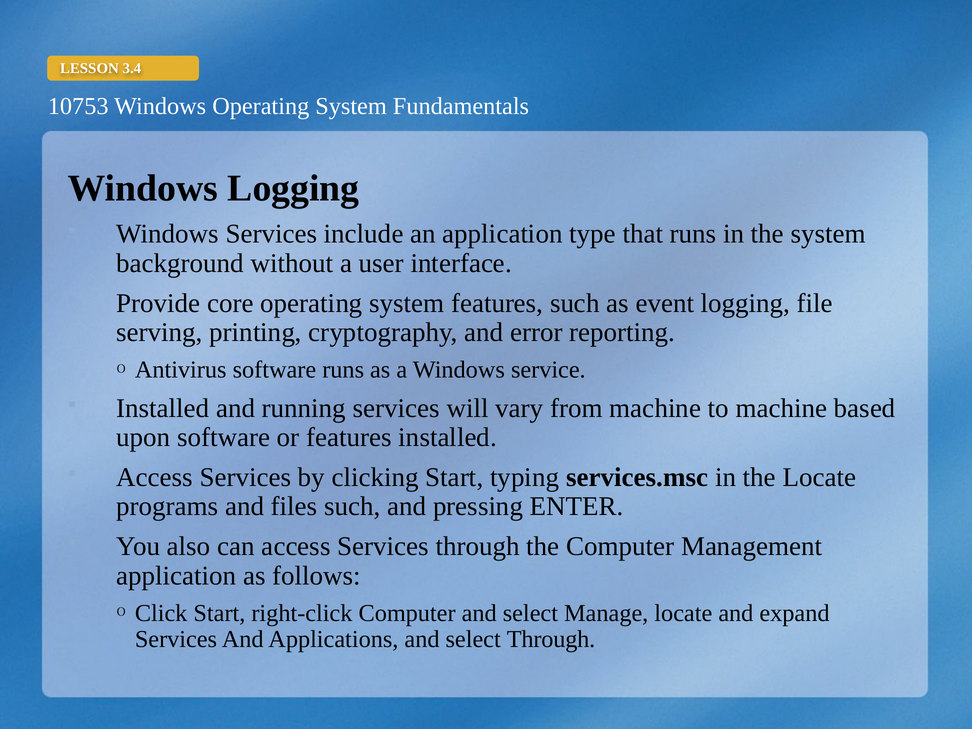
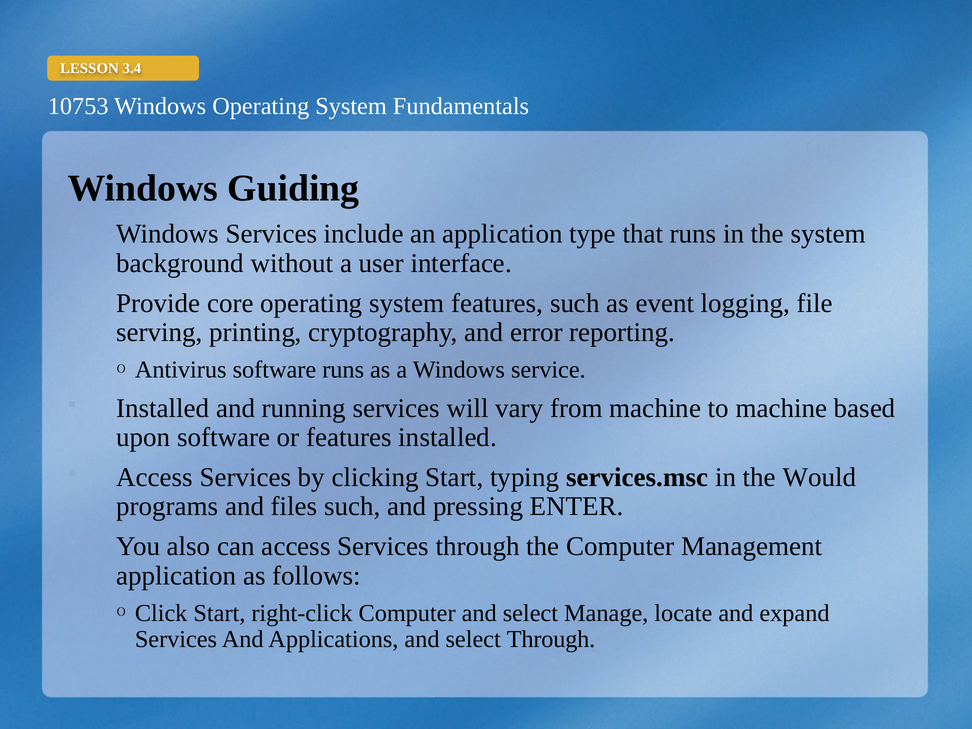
Windows Logging: Logging -> Guiding
the Locate: Locate -> Would
